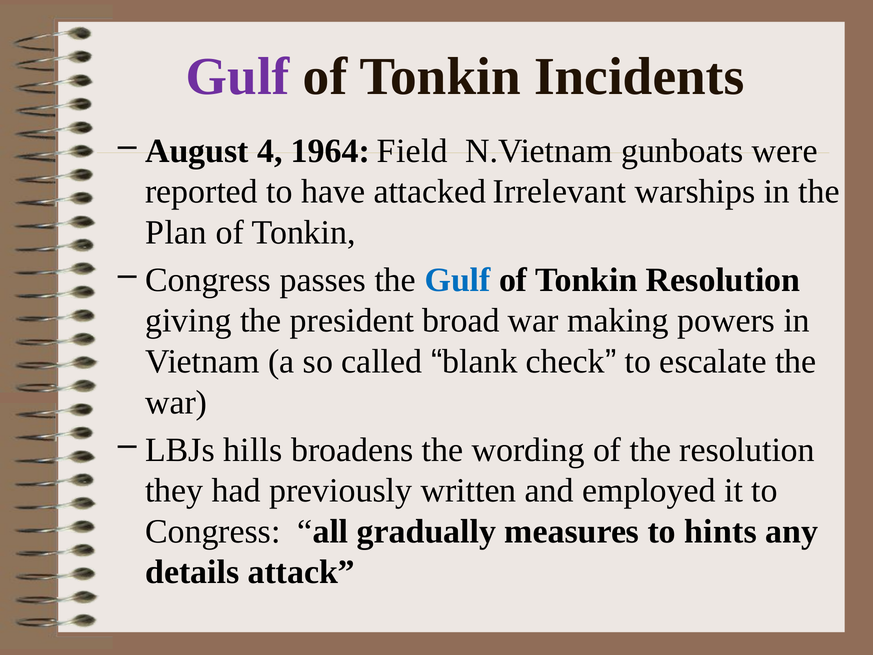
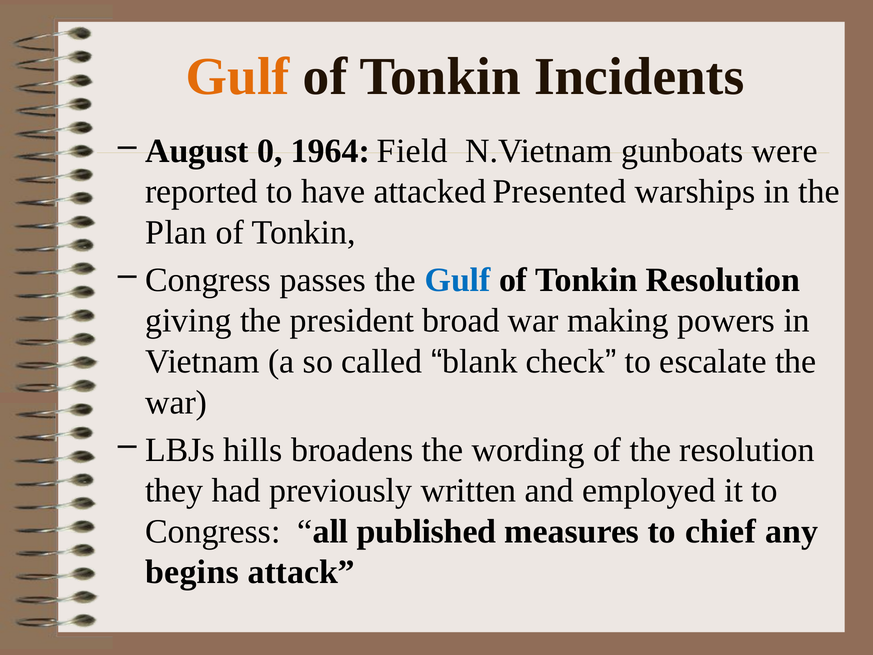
Gulf at (238, 76) colour: purple -> orange
4: 4 -> 0
Irrelevant: Irrelevant -> Presented
gradually: gradually -> published
hints: hints -> chief
details: details -> begins
